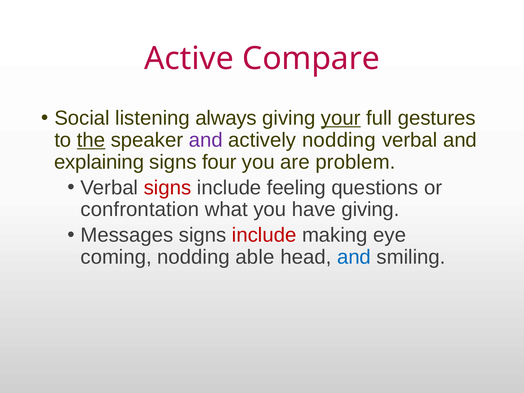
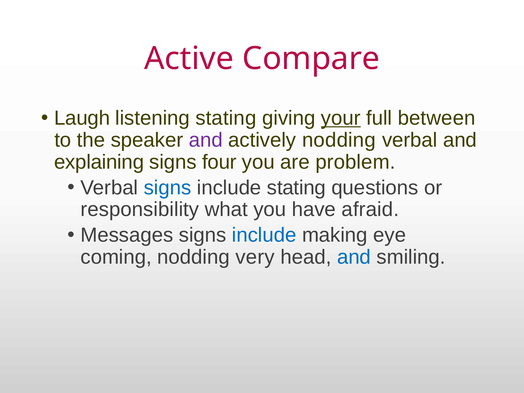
Social: Social -> Laugh
listening always: always -> stating
gestures: gestures -> between
the underline: present -> none
signs at (168, 188) colour: red -> blue
include feeling: feeling -> stating
confrontation: confrontation -> responsibility
have giving: giving -> afraid
include at (264, 235) colour: red -> blue
able: able -> very
